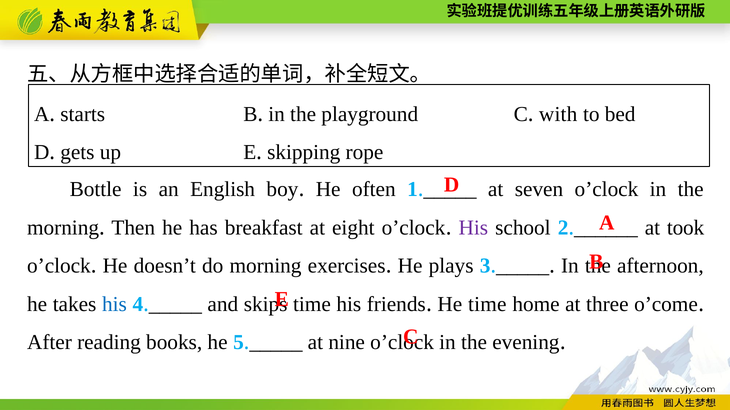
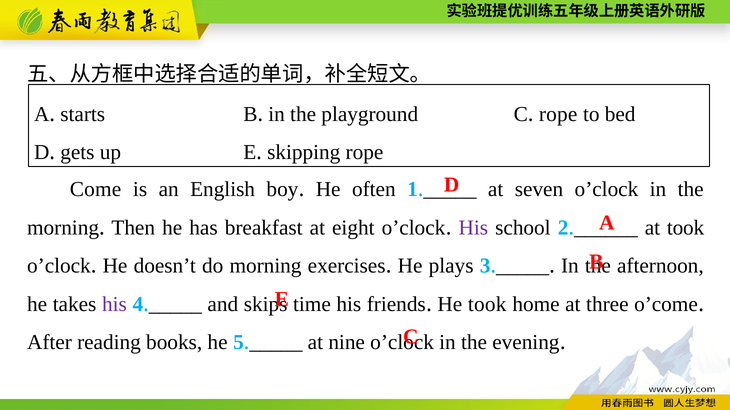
with at (558, 114): with -> rope
Bottle: Bottle -> Come
his at (114, 305) colour: blue -> purple
He time: time -> took
